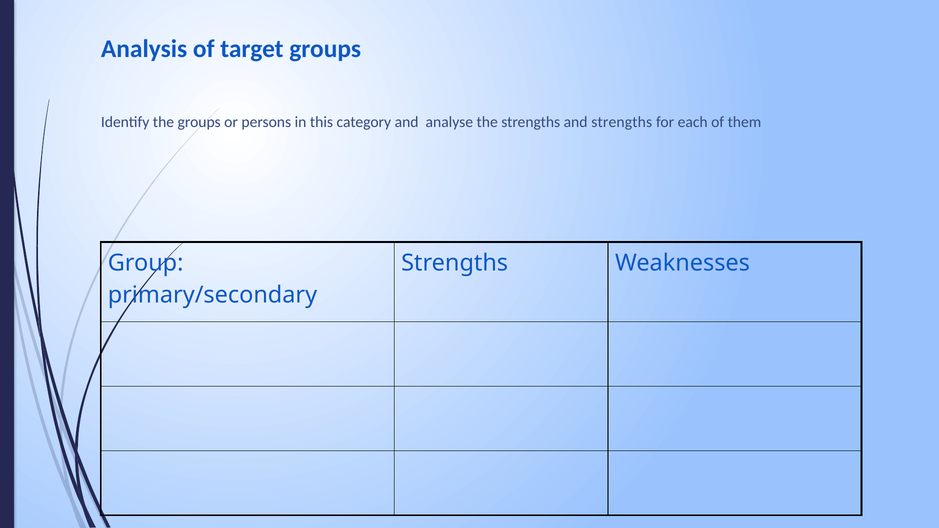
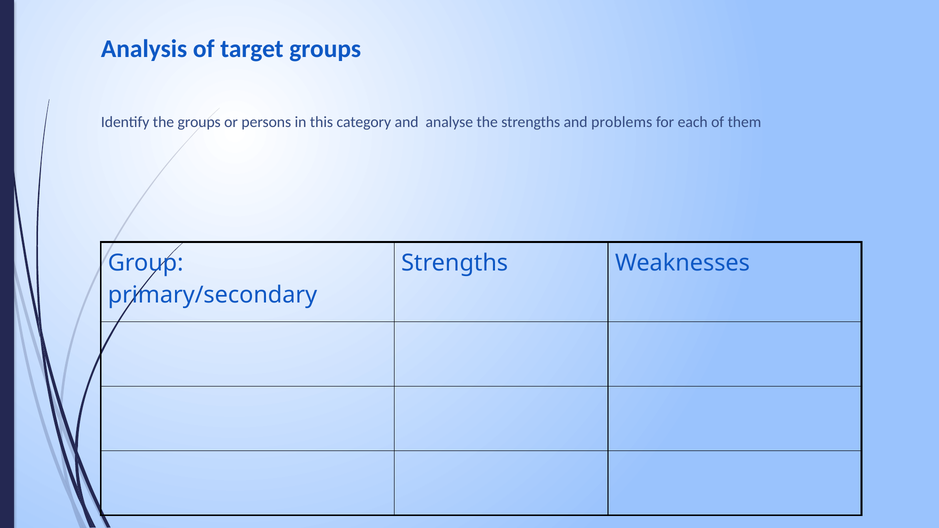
and strengths: strengths -> problems
